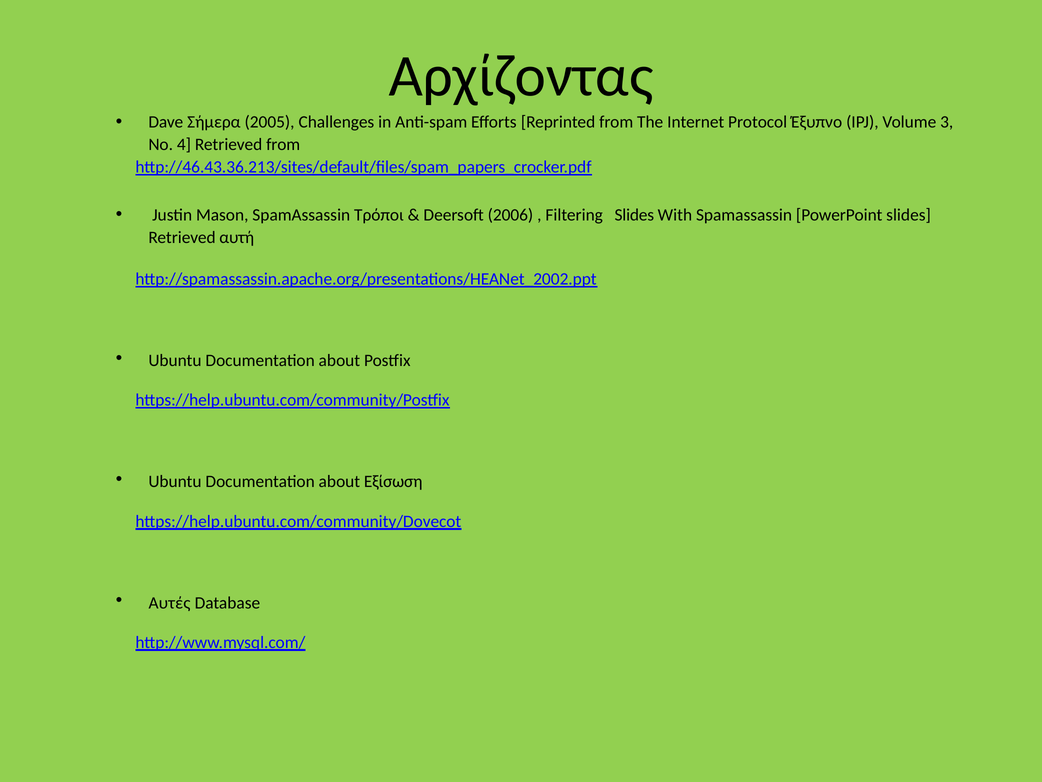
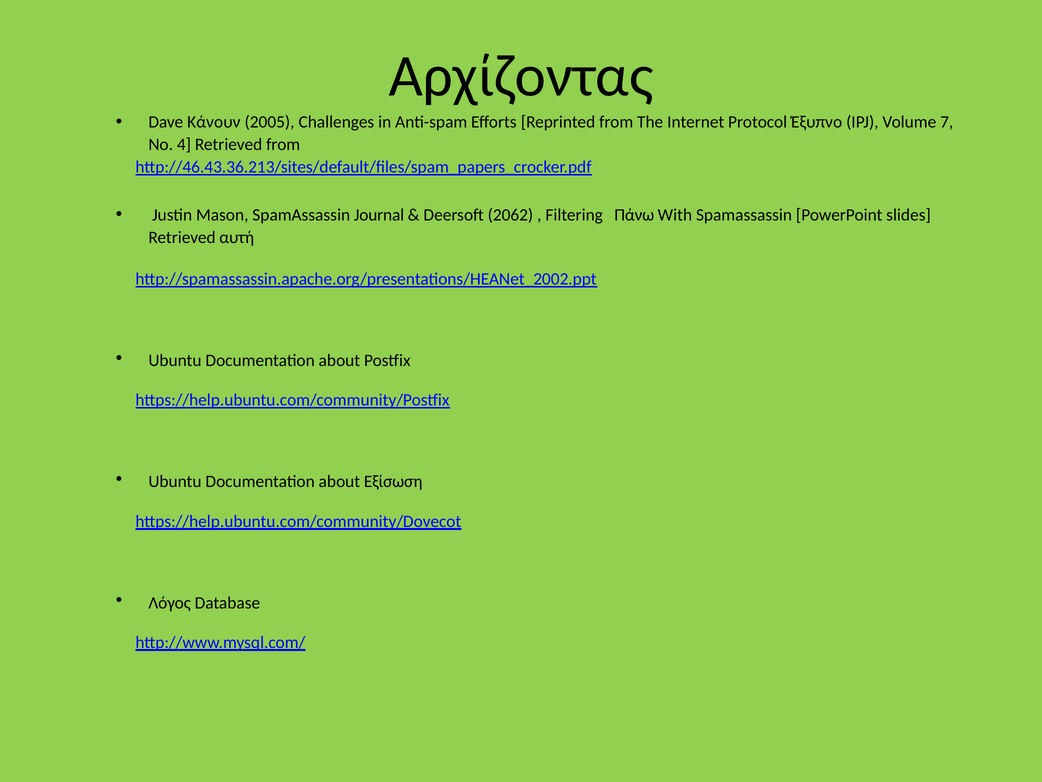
Σήμερα: Σήμερα -> Κάνουν
3: 3 -> 7
Τρόποι: Τρόποι -> Journal
2006: 2006 -> 2062
Filtering Slides: Slides -> Πάνω
Αυτές: Αυτές -> Λόγος
